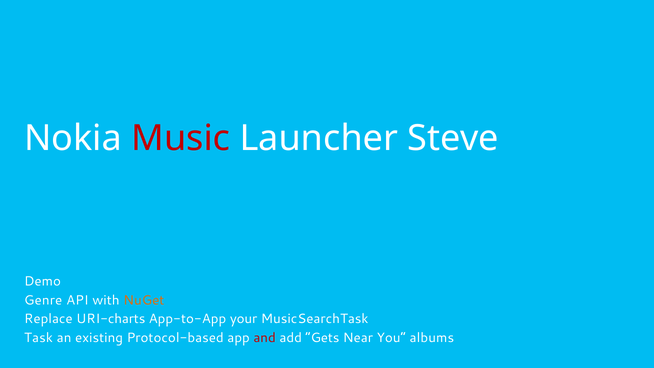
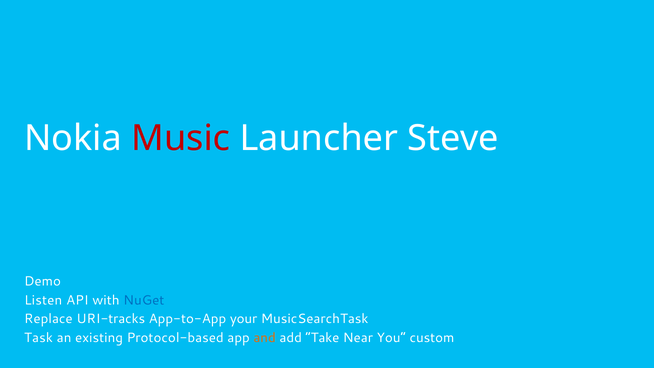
Genre: Genre -> Listen
NuGet colour: orange -> blue
URI-charts: URI-charts -> URI-tracks
and colour: red -> orange
Gets: Gets -> Take
albums: albums -> custom
